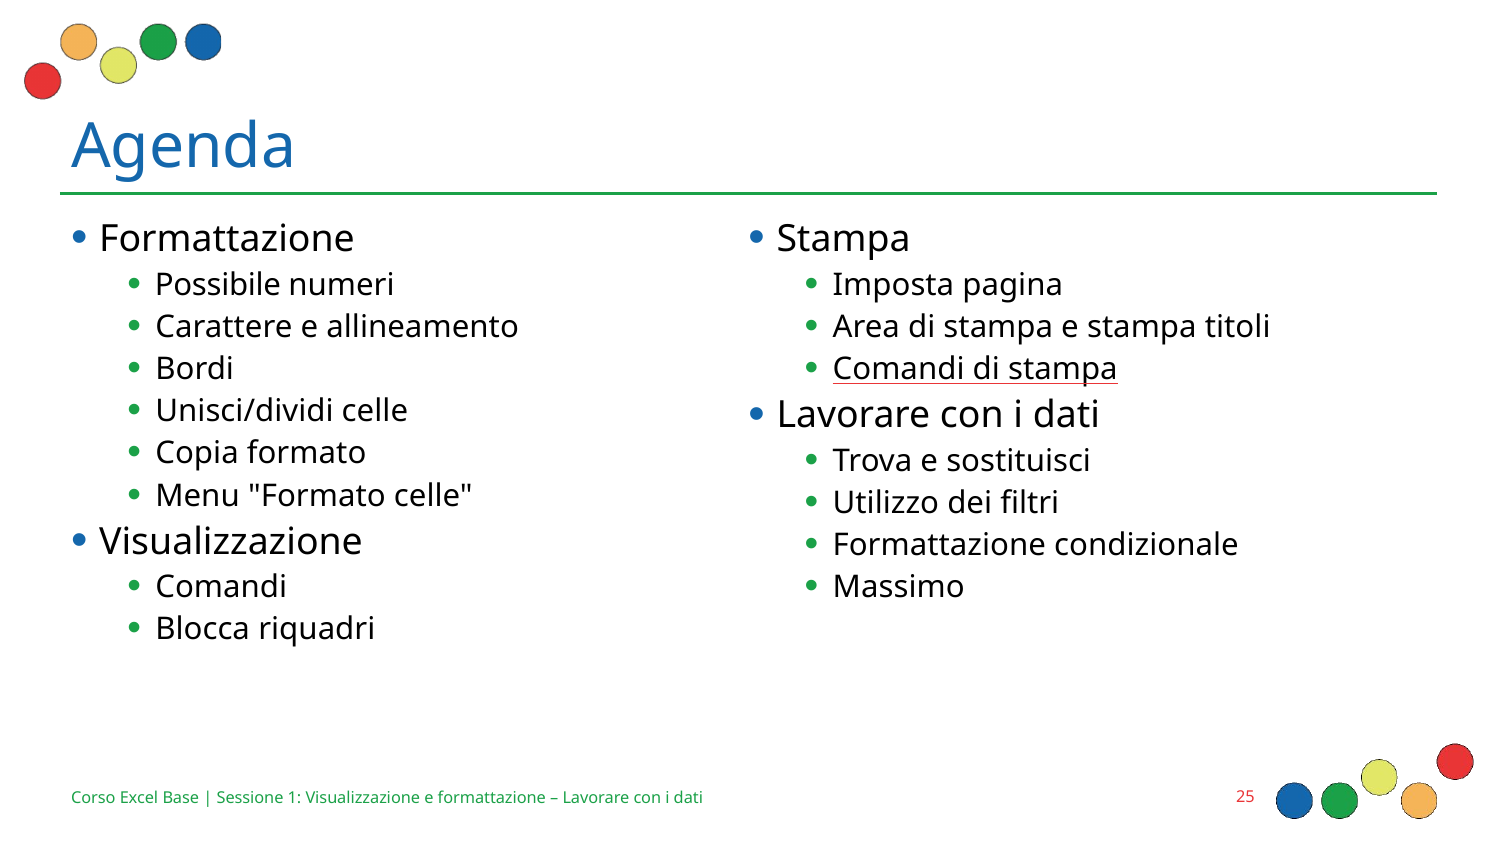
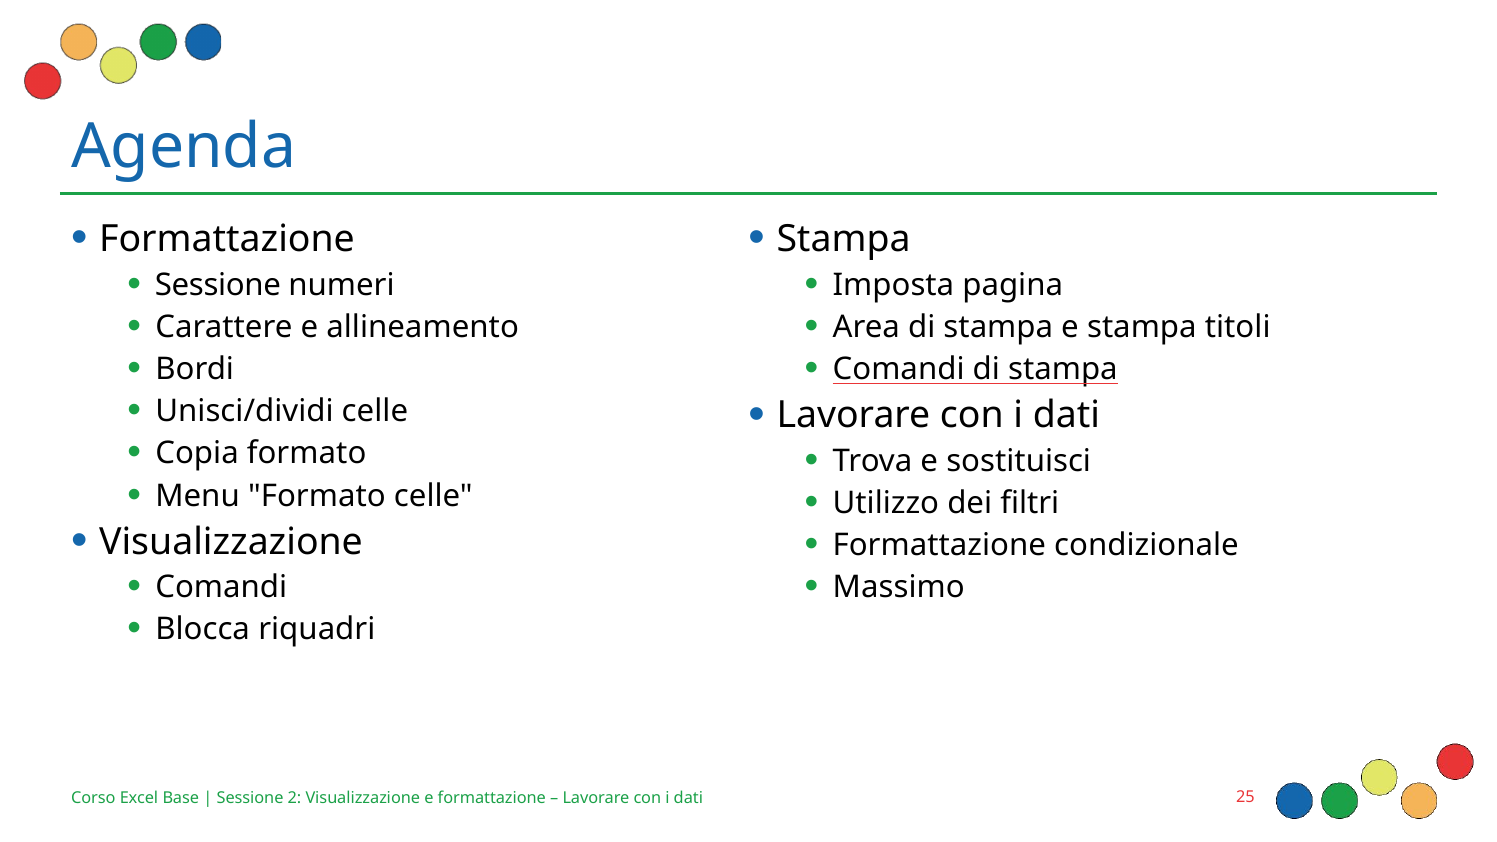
Possibile at (218, 285): Possibile -> Sessione
1: 1 -> 2
